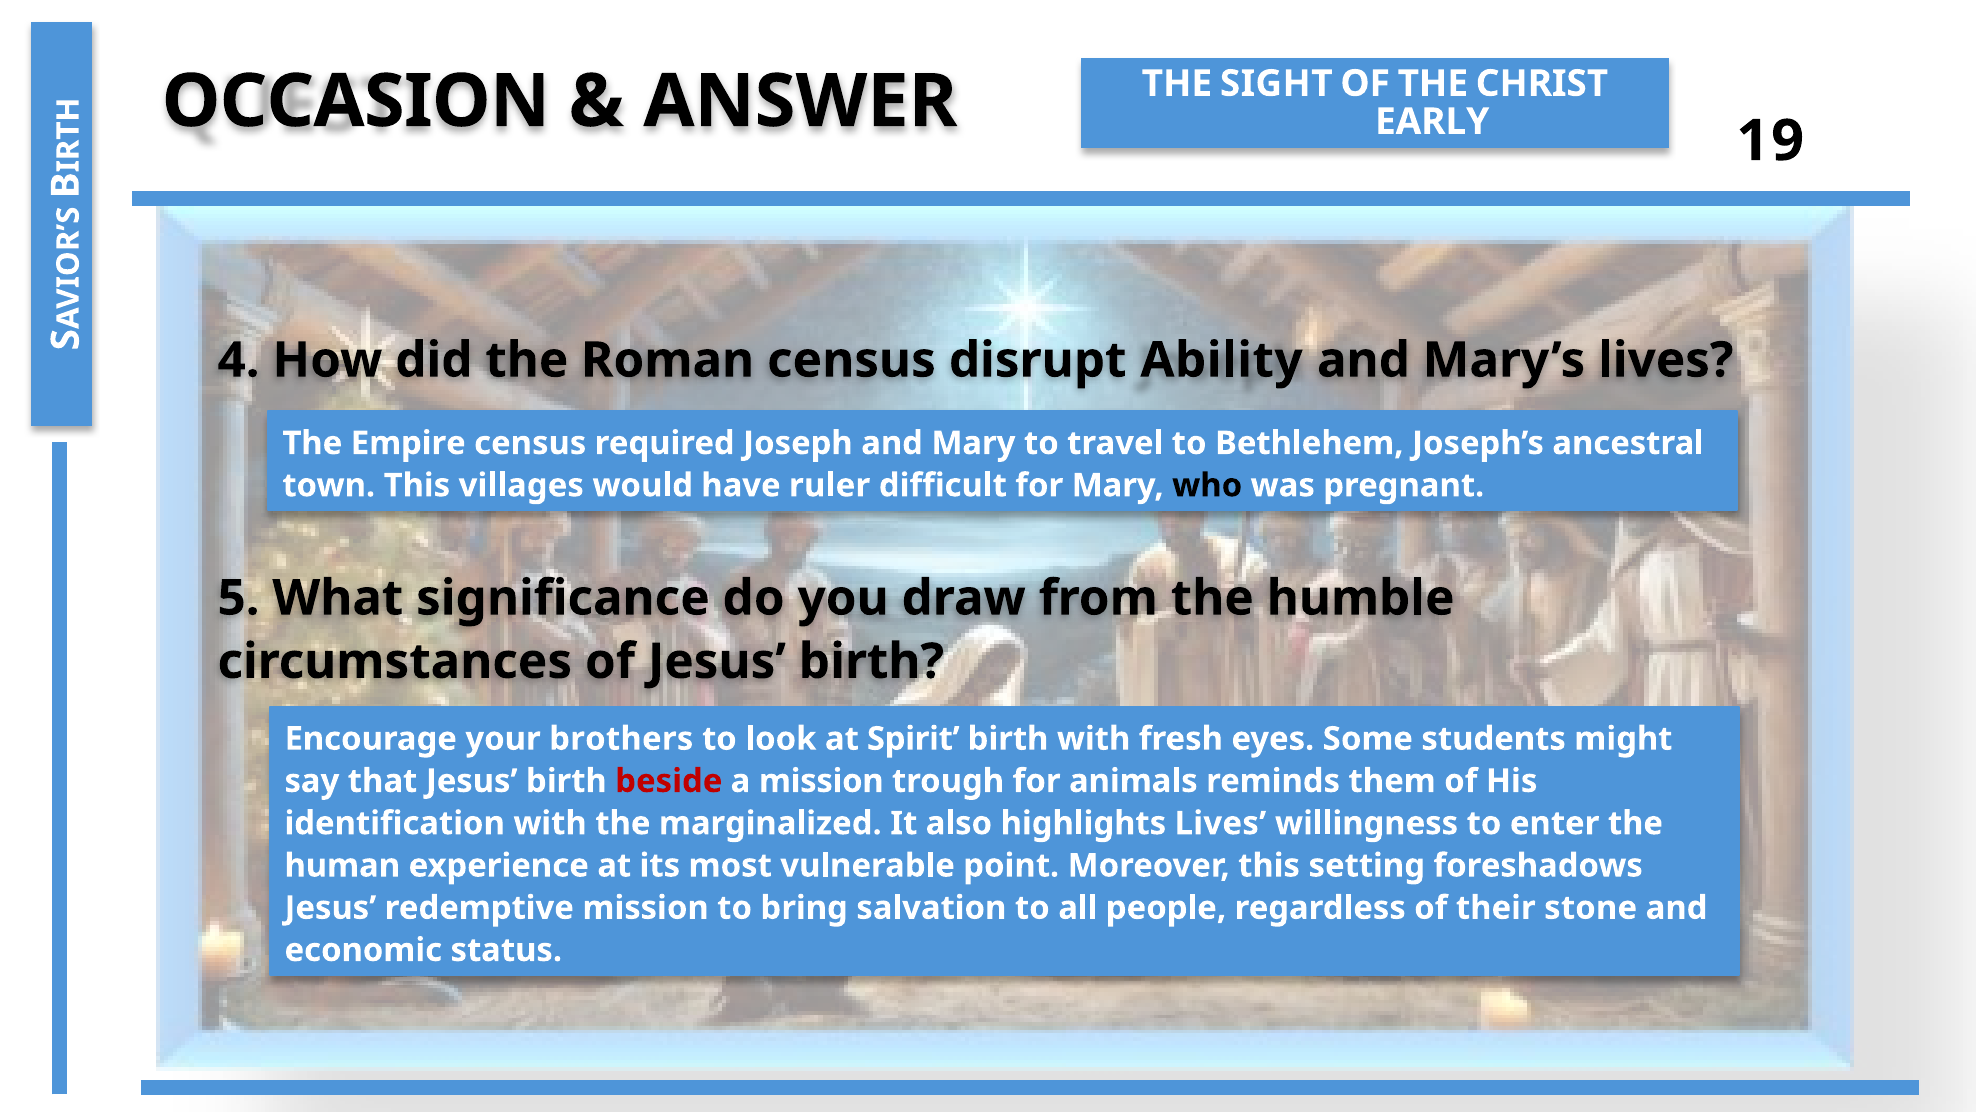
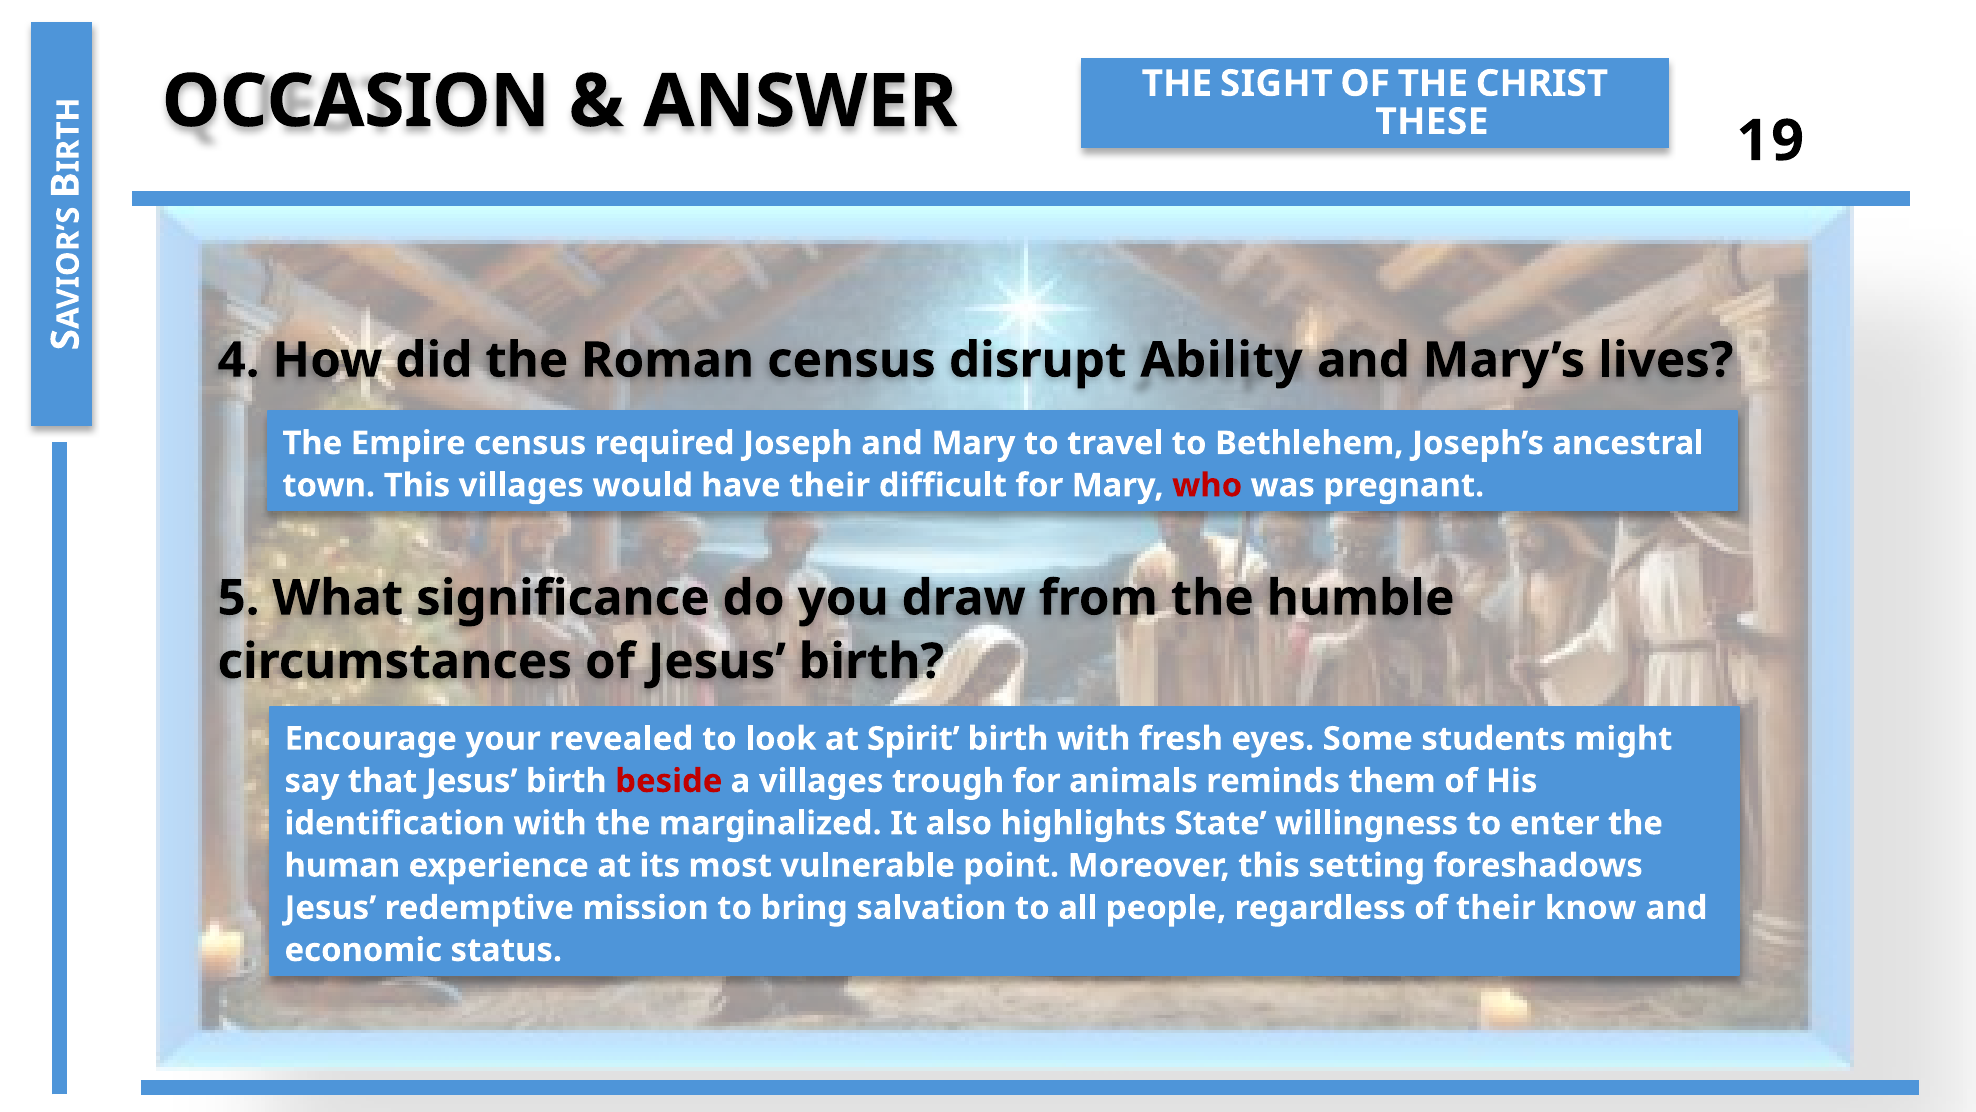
EARLY: EARLY -> THESE
have ruler: ruler -> their
who colour: black -> red
brothers: brothers -> revealed
a mission: mission -> villages
highlights Lives: Lives -> State
stone: stone -> know
